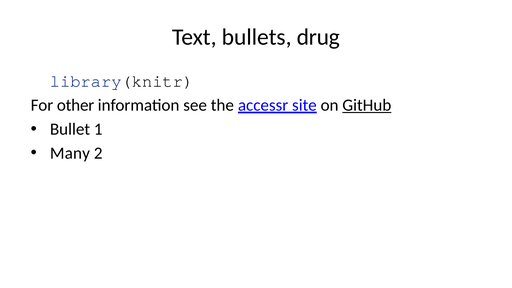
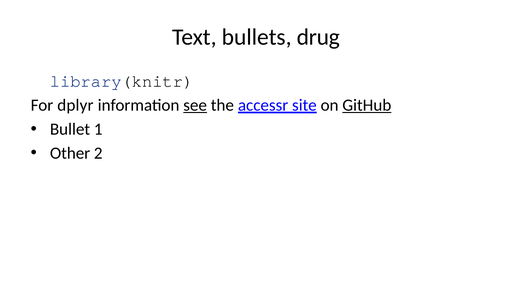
other: other -> dplyr
see underline: none -> present
Many: Many -> Other
